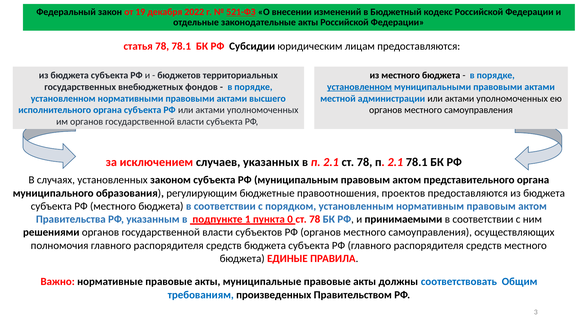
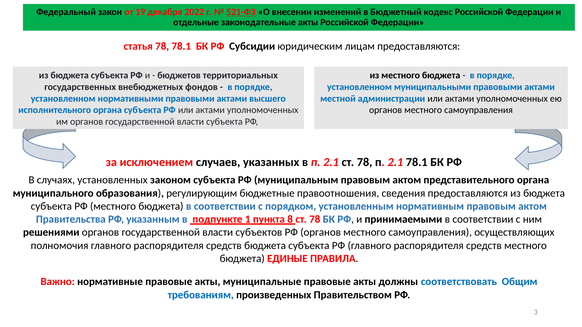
установленном at (359, 87) underline: present -> none
проектов: проектов -> сведения
0: 0 -> 8
